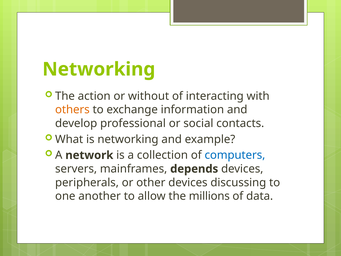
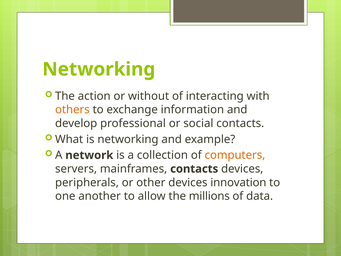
computers colour: blue -> orange
mainframes depends: depends -> contacts
discussing: discussing -> innovation
